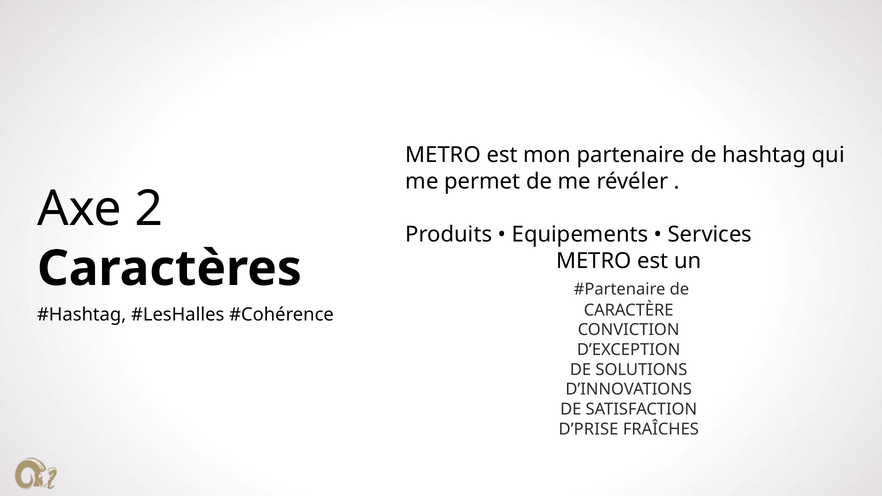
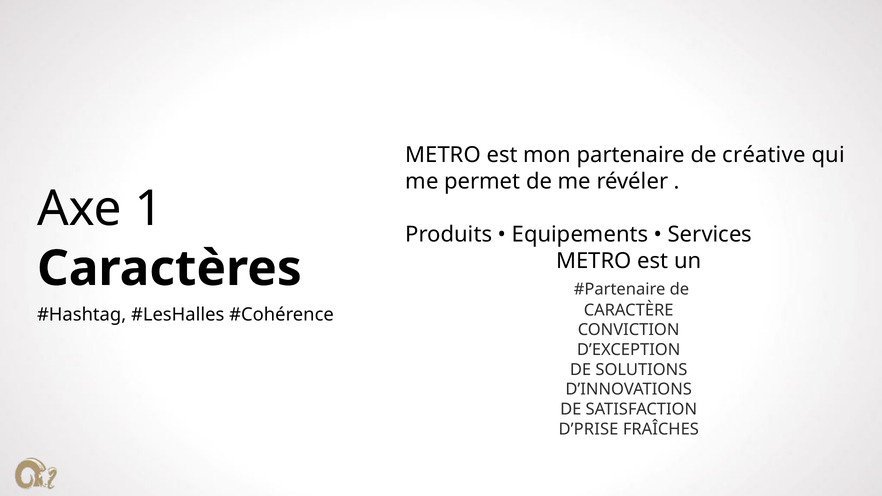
hashtag: hashtag -> créative
2: 2 -> 1
